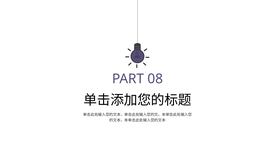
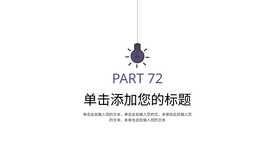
08: 08 -> 72
